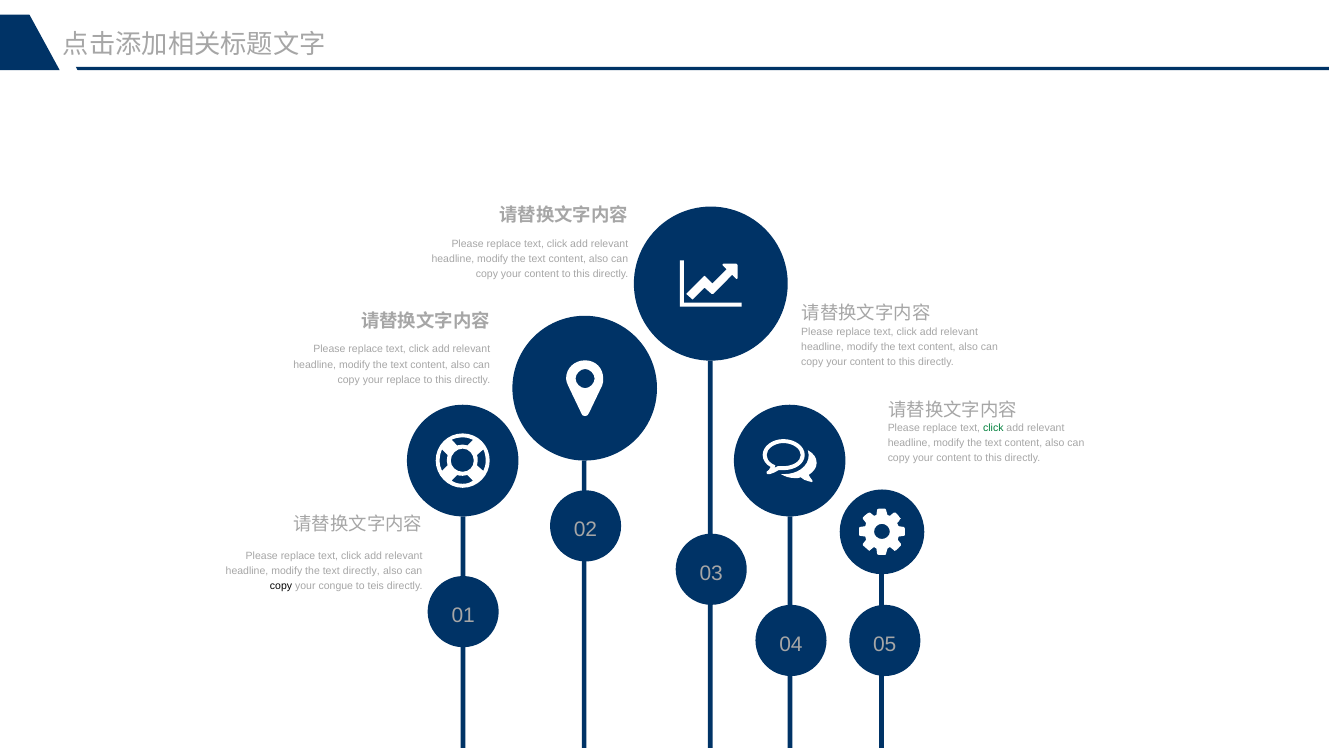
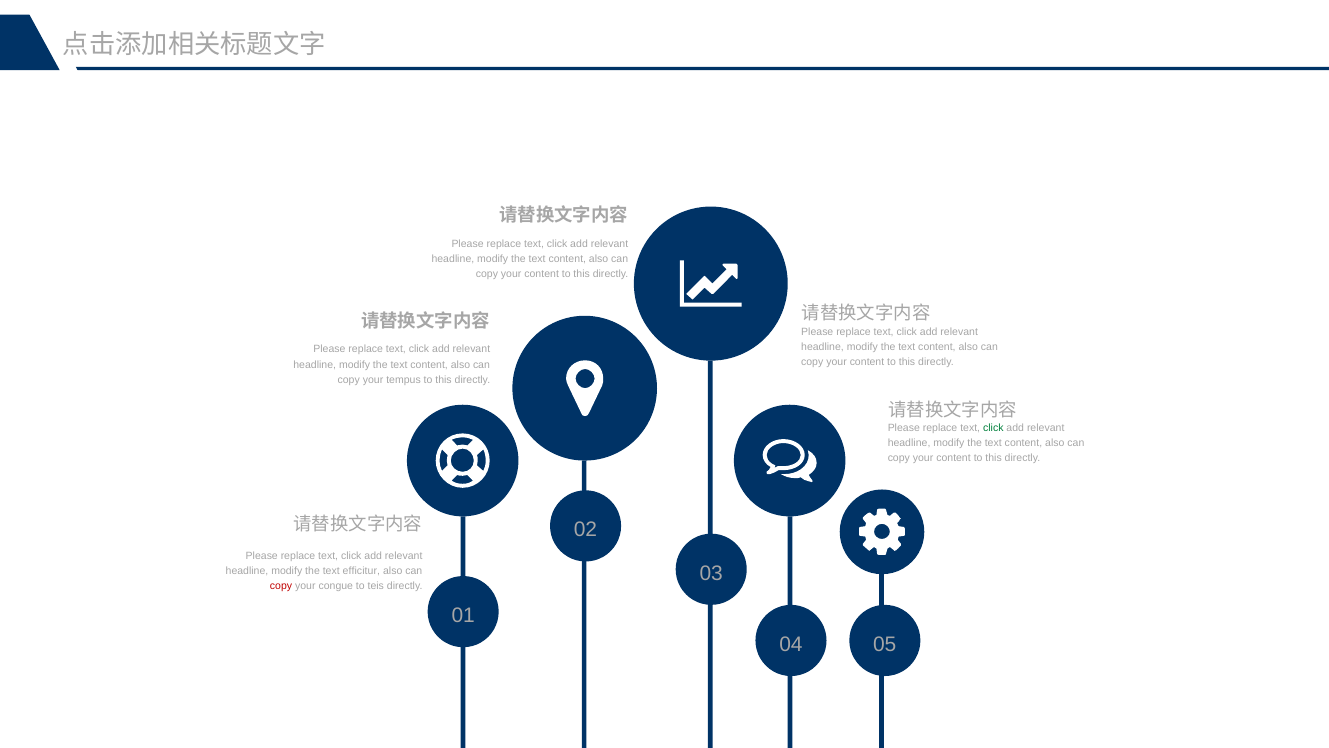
your replace: replace -> tempus
text directly: directly -> efficitur
copy at (281, 586) colour: black -> red
